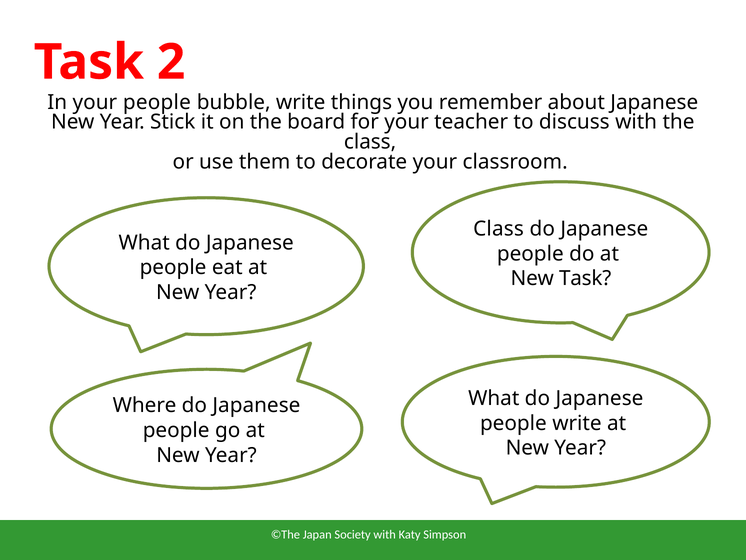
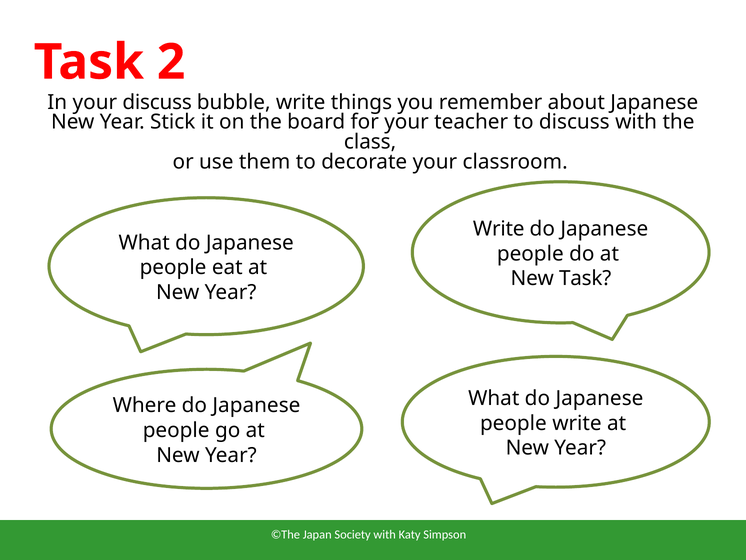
people at (157, 102): people -> discuss
Class at (499, 229): Class -> Write
